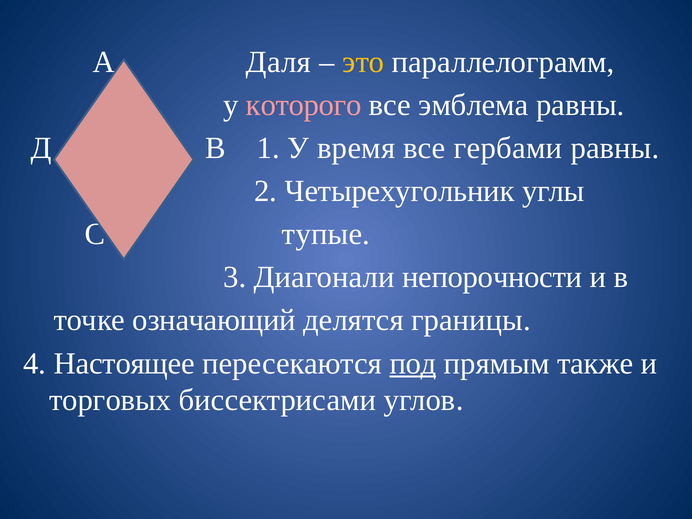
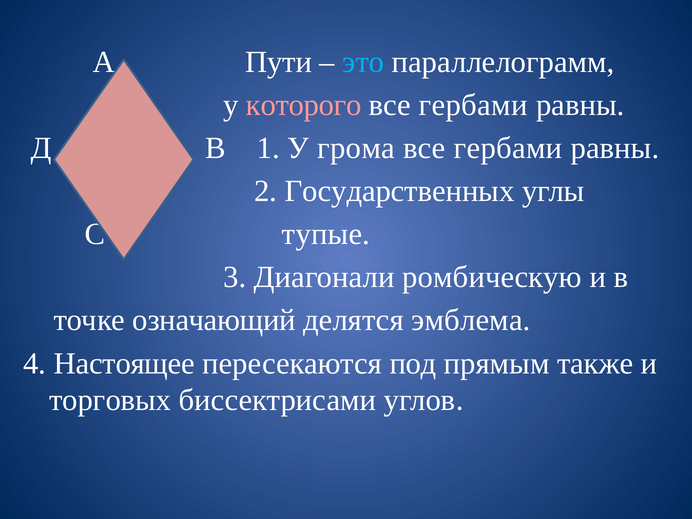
Даля: Даля -> Пути
это colour: yellow -> light blue
эмблема at (473, 105): эмблема -> гербами
время: время -> грома
Четырехугольник: Четырехугольник -> Государственных
непорочности: непорочности -> ромбическую
границы: границы -> эмблема
под underline: present -> none
